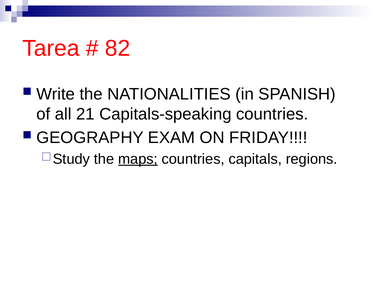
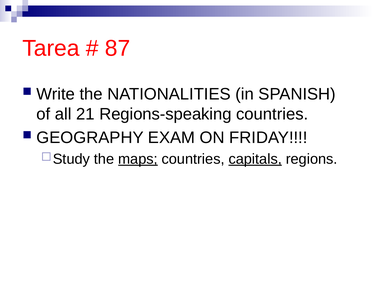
82: 82 -> 87
Capitals-speaking: Capitals-speaking -> Regions-speaking
capitals underline: none -> present
